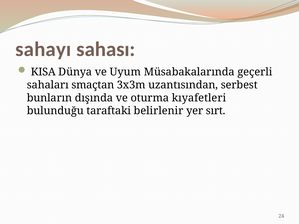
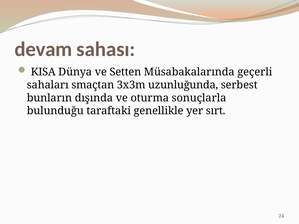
sahayı: sahayı -> devam
Uyum: Uyum -> Setten
uzantısından: uzantısından -> uzunluğunda
kıyafetleri: kıyafetleri -> sonuçlarla
belirlenir: belirlenir -> genellikle
